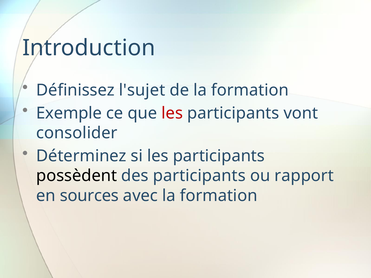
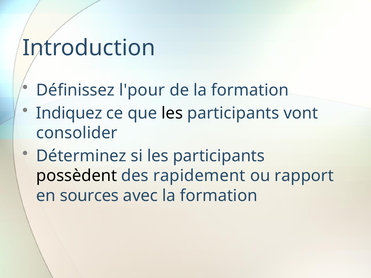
l'sujet: l'sujet -> l'pour
Exemple: Exemple -> Indiquez
les at (172, 113) colour: red -> black
des participants: participants -> rapidement
